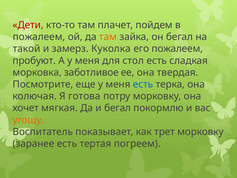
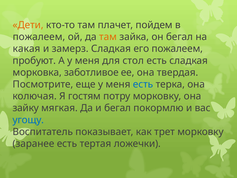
Дети colour: red -> orange
такой: такой -> какая
замерз Куколка: Куколка -> Сладкая
готова: готова -> гостям
хочет: хочет -> зайку
угощу colour: orange -> blue
погреем: погреем -> ложечки
